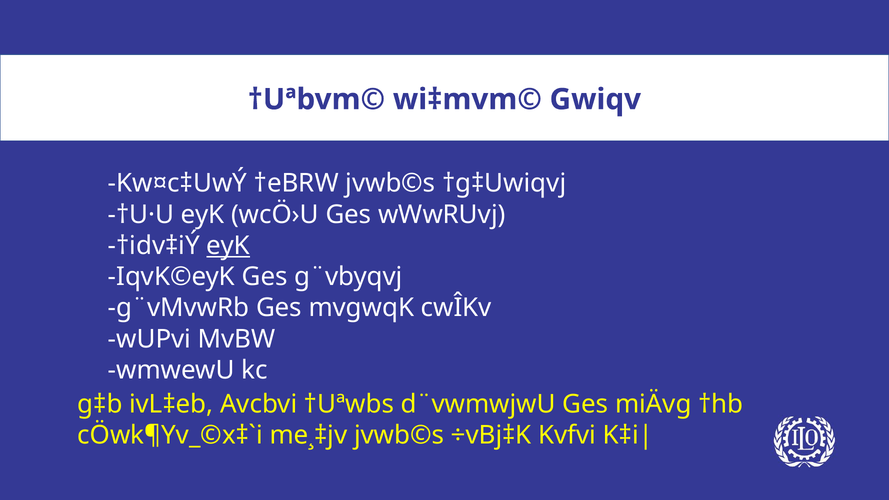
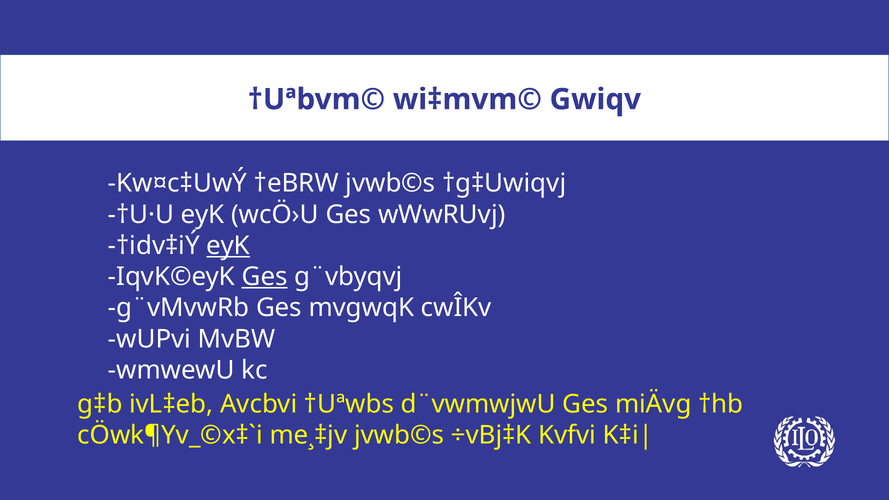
Ges at (265, 277) underline: none -> present
